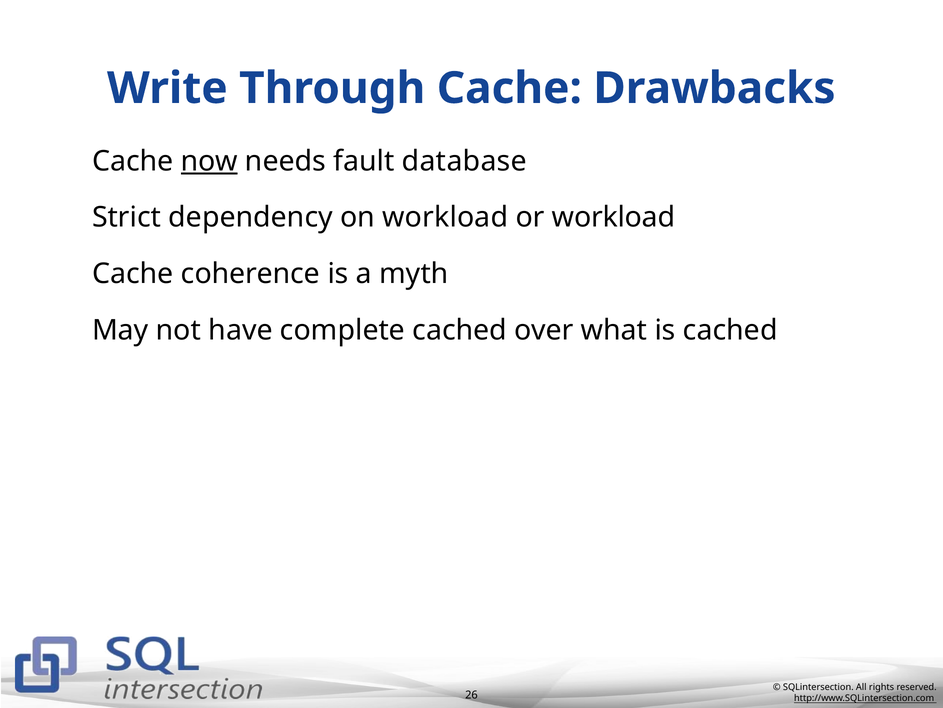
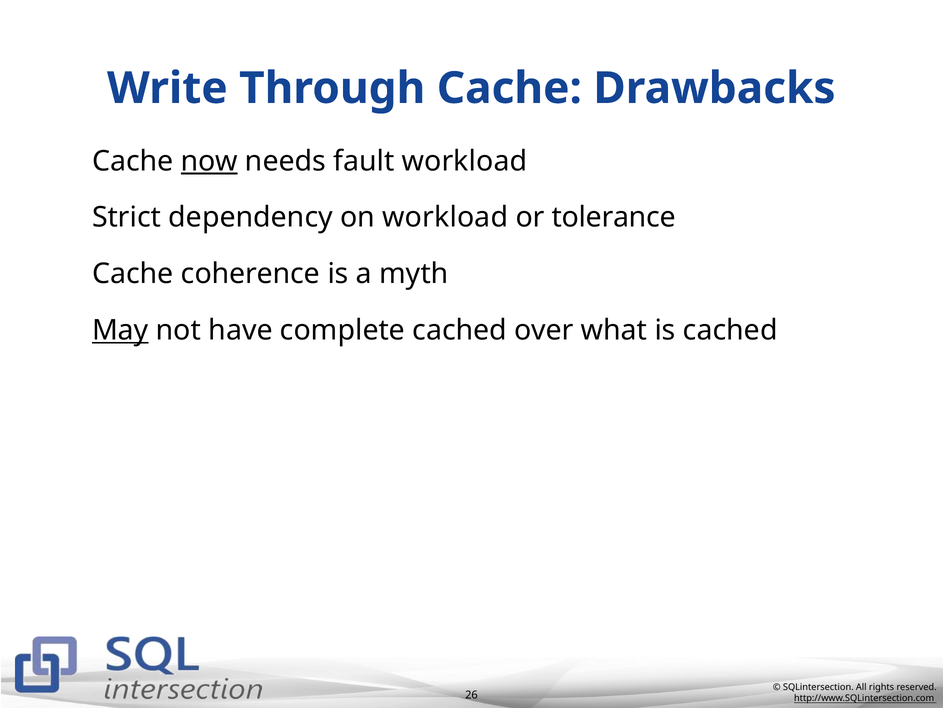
fault database: database -> workload
or workload: workload -> tolerance
May underline: none -> present
